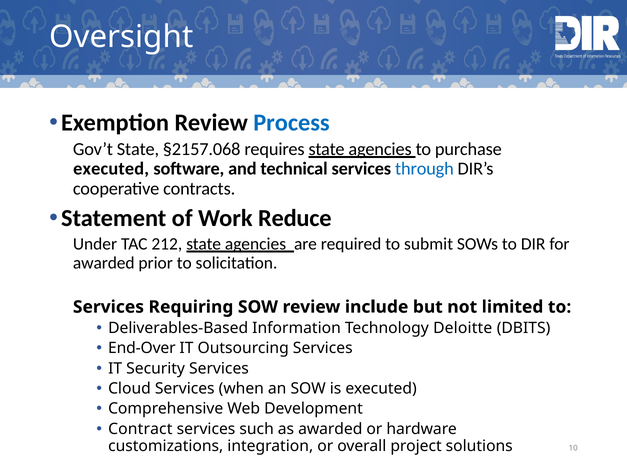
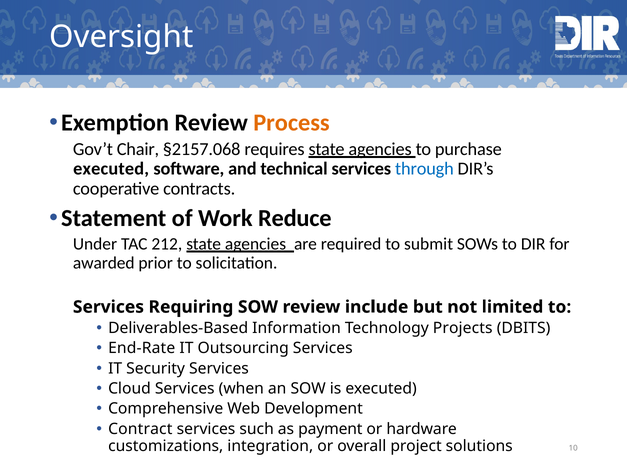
Process colour: blue -> orange
Gov’t State: State -> Chair
Deloitte: Deloitte -> Projects
End-Over: End-Over -> End-Rate
as awarded: awarded -> payment
